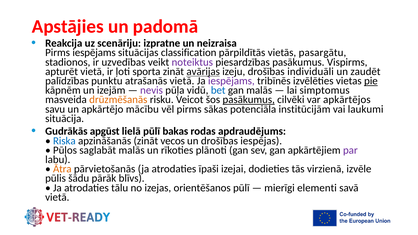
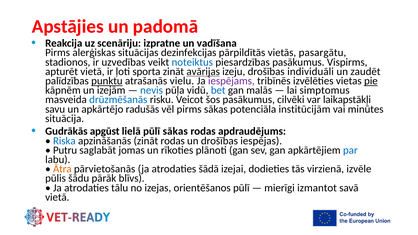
neizraisa: neizraisa -> vadīšana
Pirms iespējams: iespējams -> alerģiskas
classification: classification -> dezinfekcijas
noteiktus colour: purple -> blue
punktu underline: none -> present
atrašanās vietā: vietā -> vielu
nevis colour: purple -> blue
drūzmēšanās colour: orange -> blue
pasākumus at (249, 100) underline: present -> none
apkārtējos: apkārtējos -> laikapstākļi
mācību: mācību -> radušās
laukumi: laukumi -> minūtes
pūlī bakas: bakas -> sākas
zināt vecos: vecos -> rodas
Pūļos: Pūļos -> Putru
saglabāt malās: malās -> jomas
par colour: purple -> blue
īpaši: īpaši -> šādā
elementi: elementi -> izmantot
